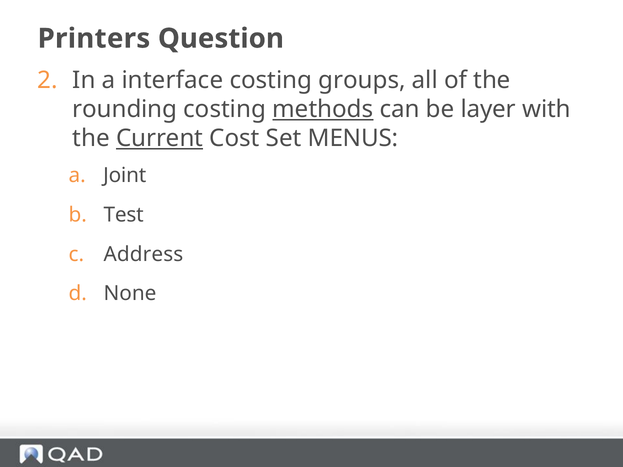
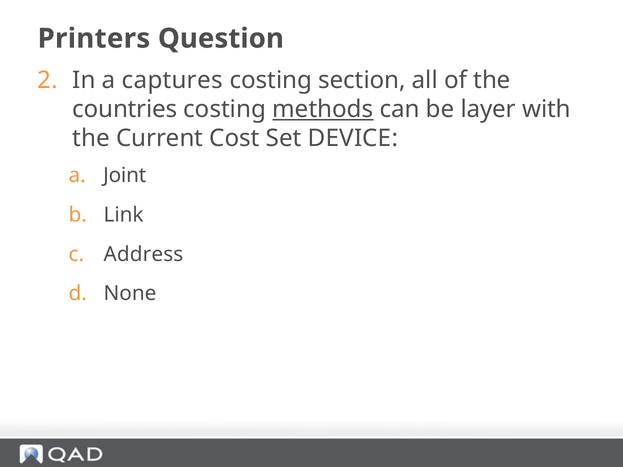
interface: interface -> captures
groups: groups -> section
rounding: rounding -> countries
Current underline: present -> none
MENUS: MENUS -> DEVICE
Test: Test -> Link
